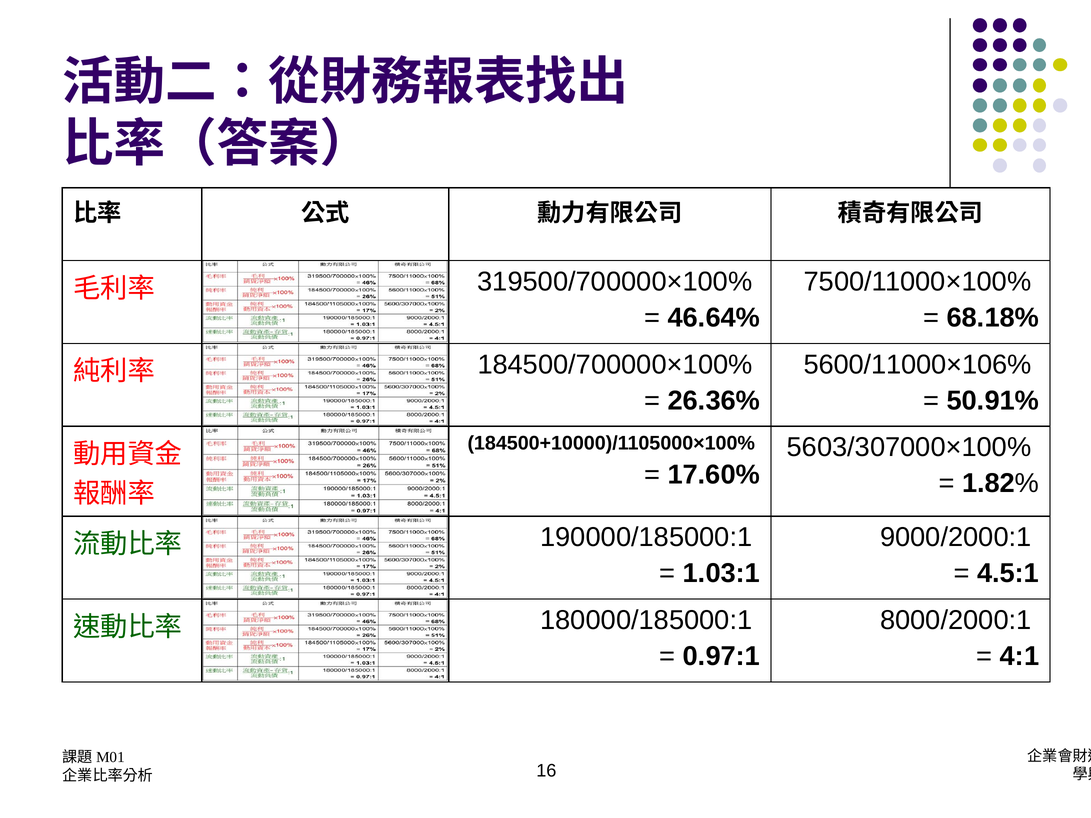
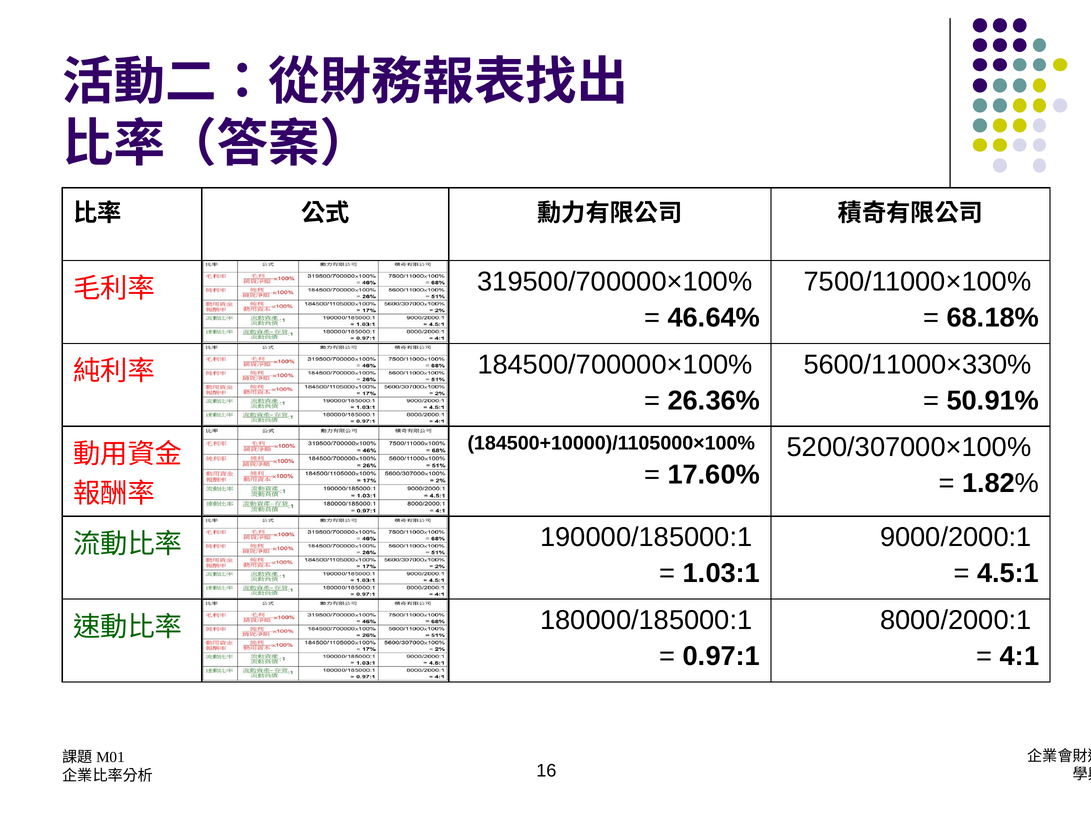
5600/11000×106%: 5600/11000×106% -> 5600/11000×330%
5603/307000×100%: 5603/307000×100% -> 5200/307000×100%
